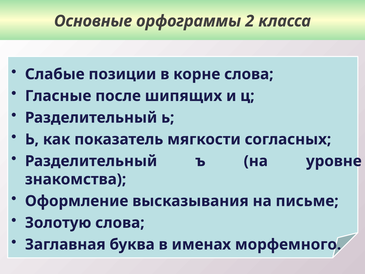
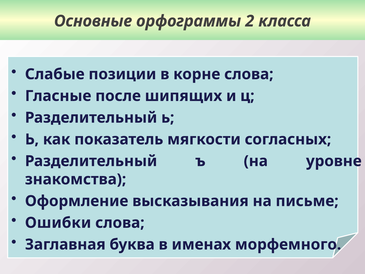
Золотую: Золотую -> Ошибки
